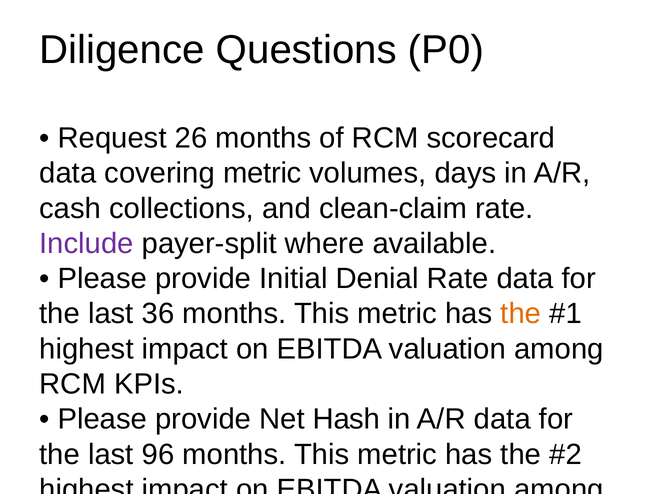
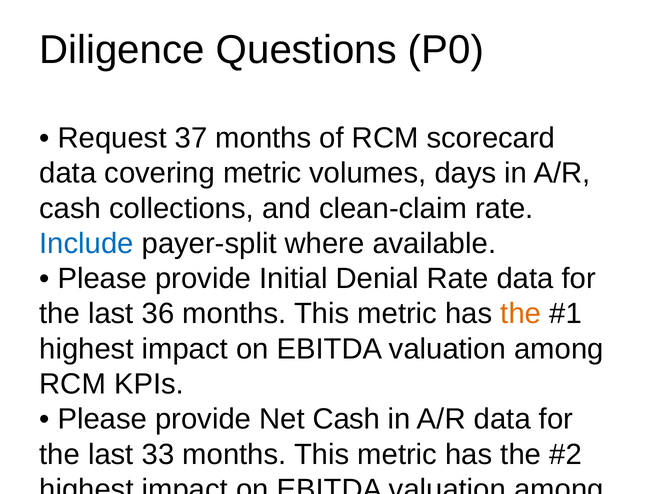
26: 26 -> 37
Include colour: purple -> blue
Net Hash: Hash -> Cash
96: 96 -> 33
